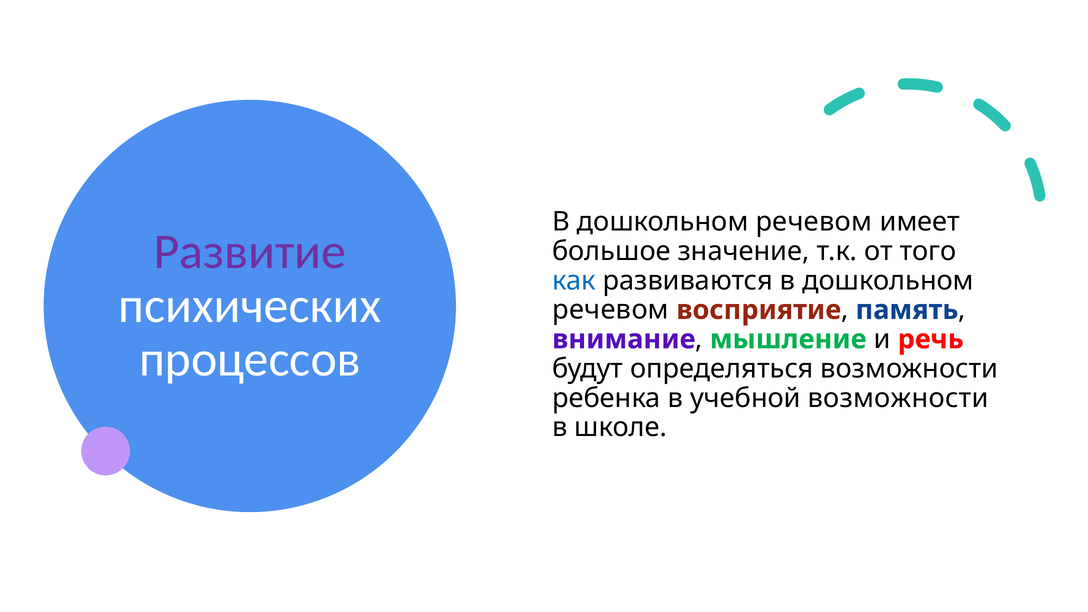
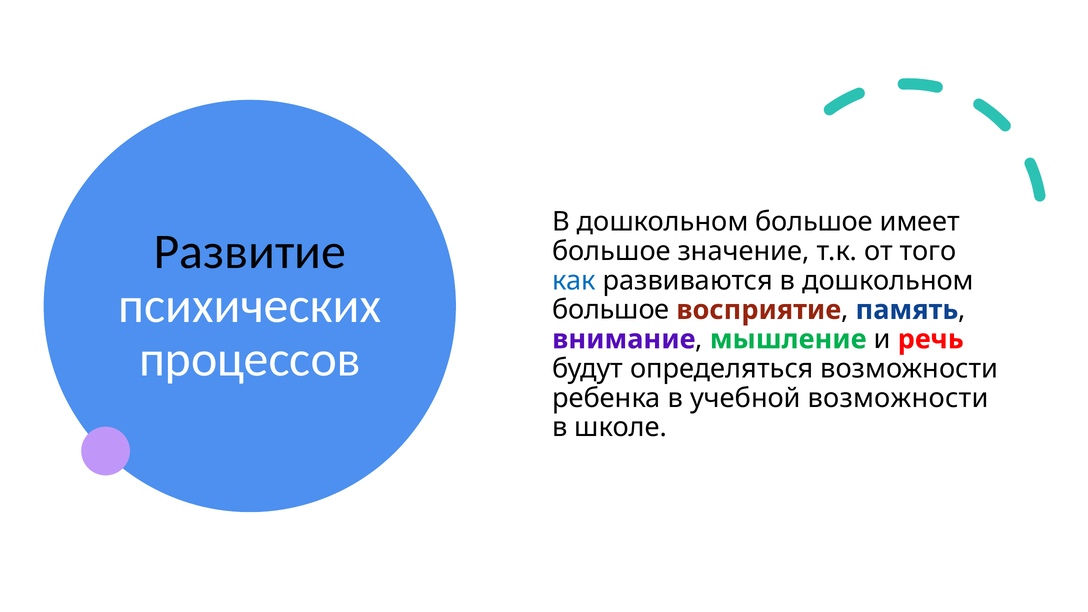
речевом at (814, 222): речевом -> большое
Развитие colour: purple -> black
речевом at (611, 310): речевом -> большое
